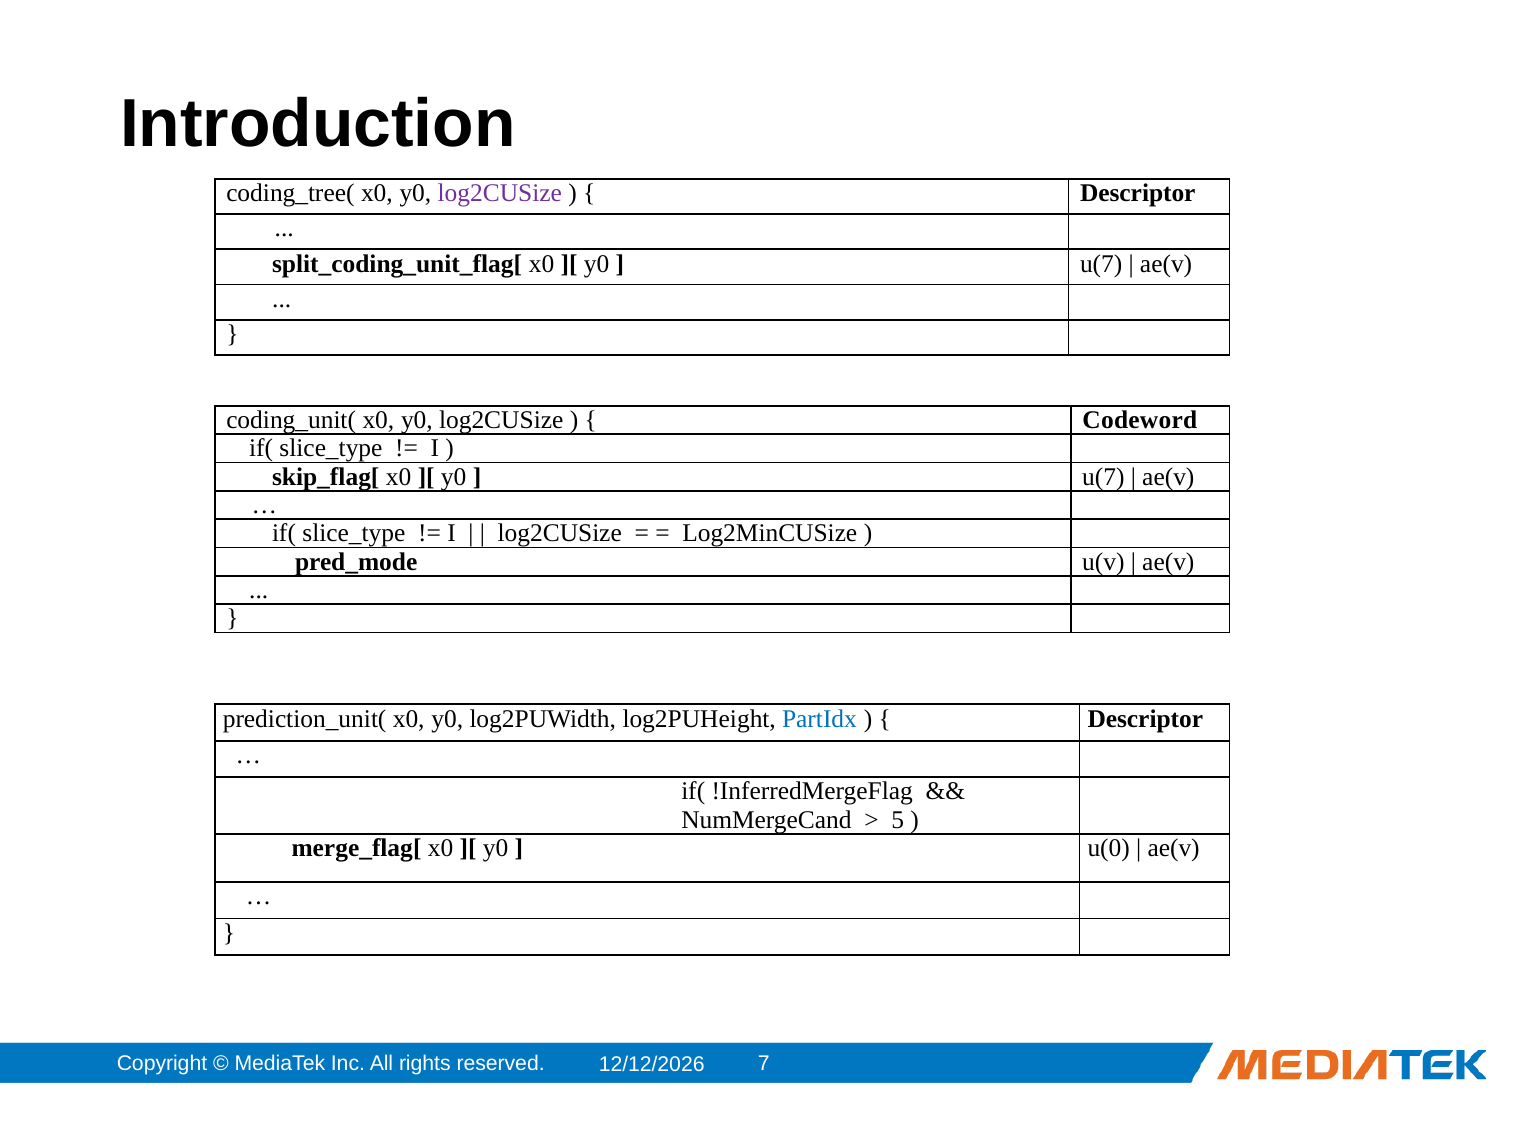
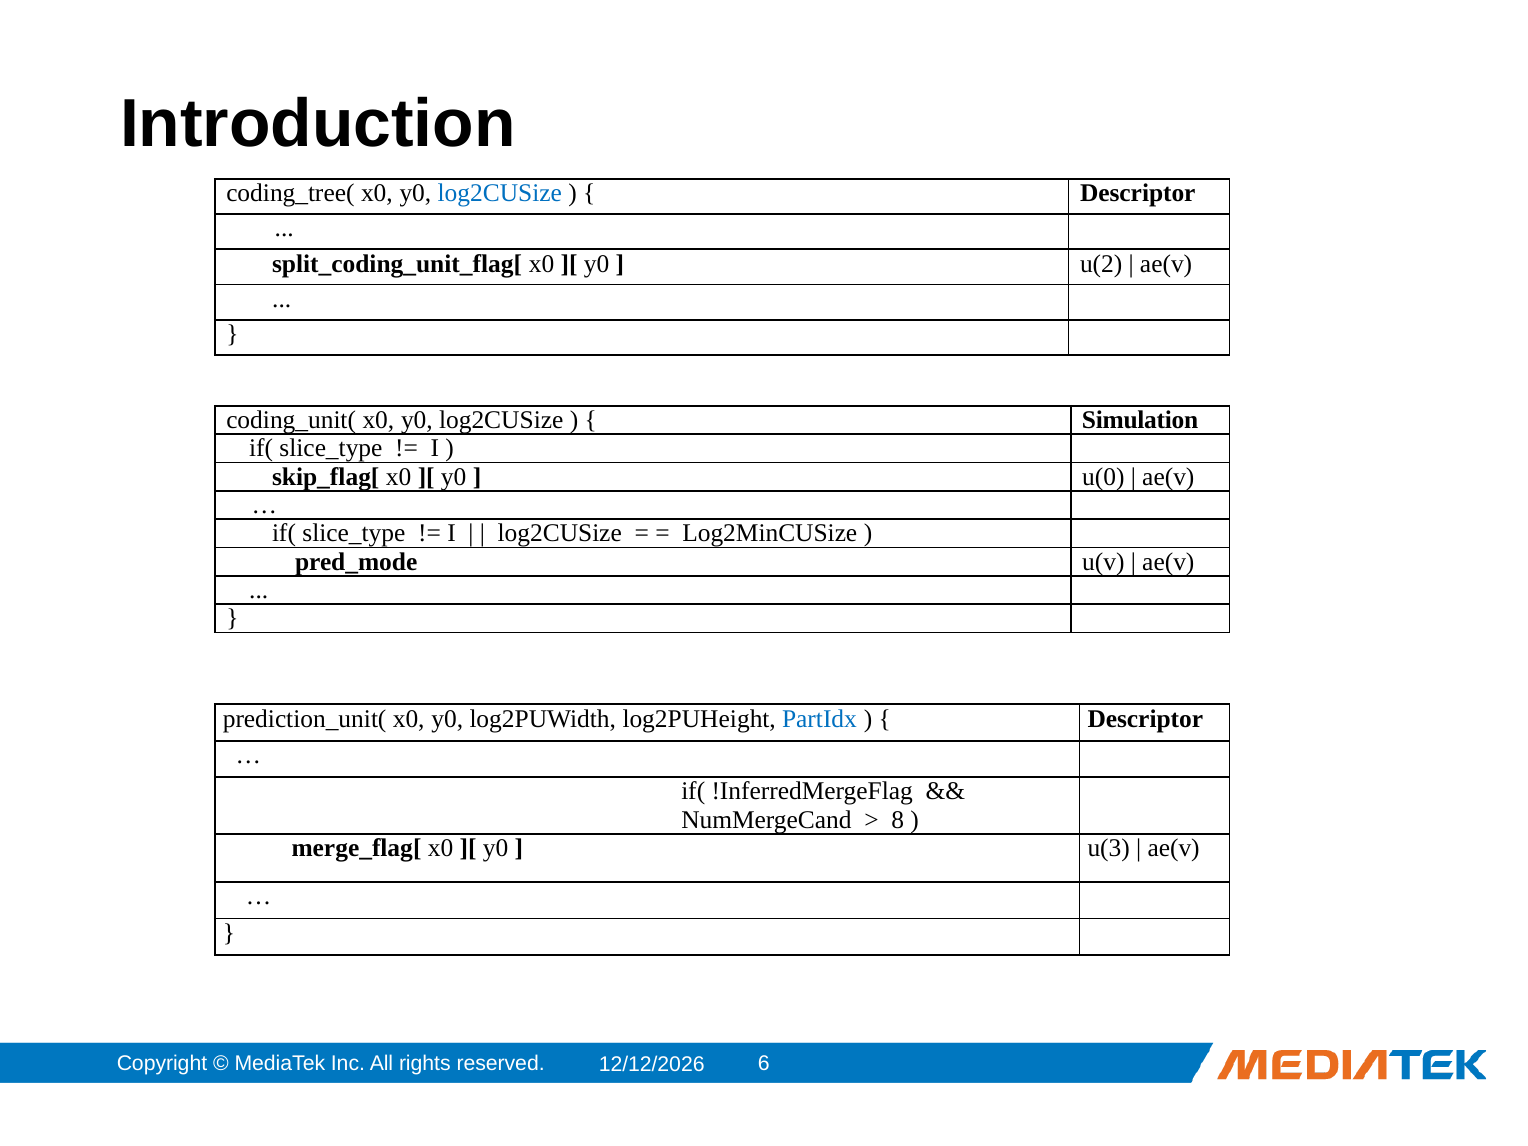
log2CUSize at (500, 193) colour: purple -> blue
u(7 at (1101, 264): u(7 -> u(2
Codeword: Codeword -> Simulation
u(7 at (1103, 477): u(7 -> u(0
5: 5 -> 8
u(0: u(0 -> u(3
7: 7 -> 6
